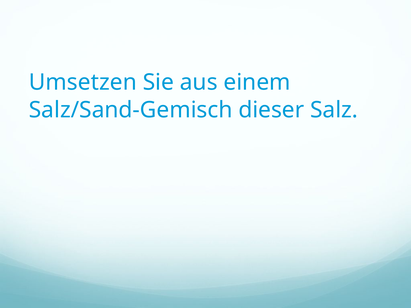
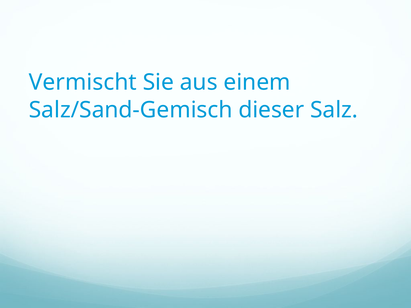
Umsetzen: Umsetzen -> Vermischt
